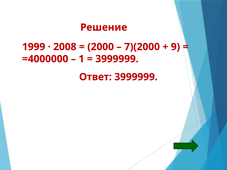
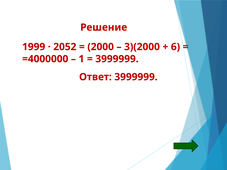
2008: 2008 -> 2052
7)(2000: 7)(2000 -> 3)(2000
9: 9 -> 6
